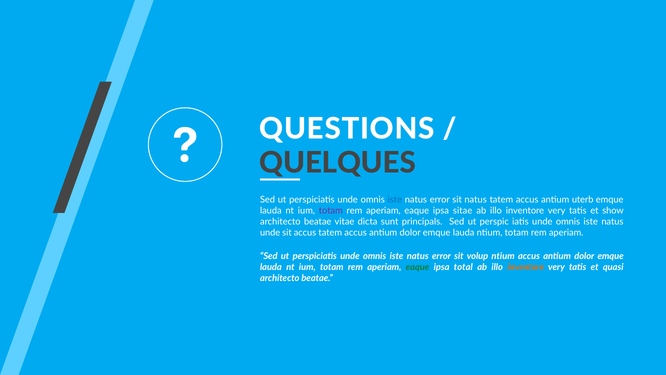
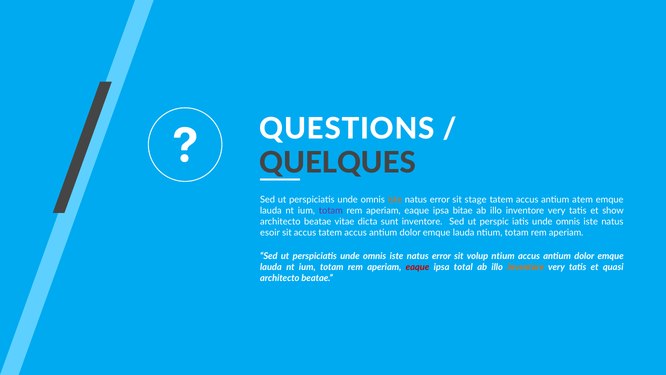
iste at (395, 200) colour: blue -> orange
sit natus: natus -> stage
uterb: uterb -> atem
sitae: sitae -> bitae
sunt principals: principals -> inventore
unde at (270, 233): unde -> esoir
eaque at (417, 267) colour: green -> red
